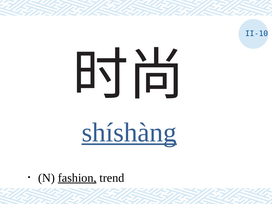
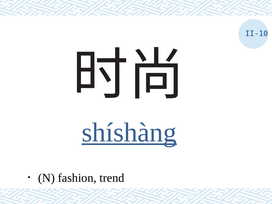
fashion underline: present -> none
